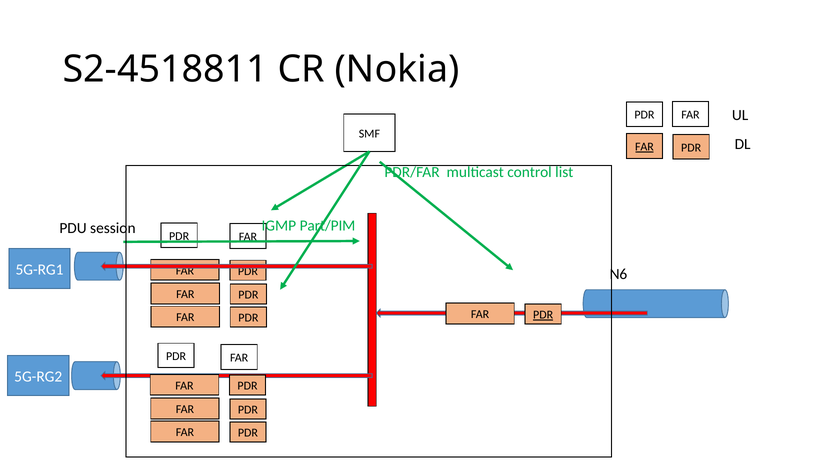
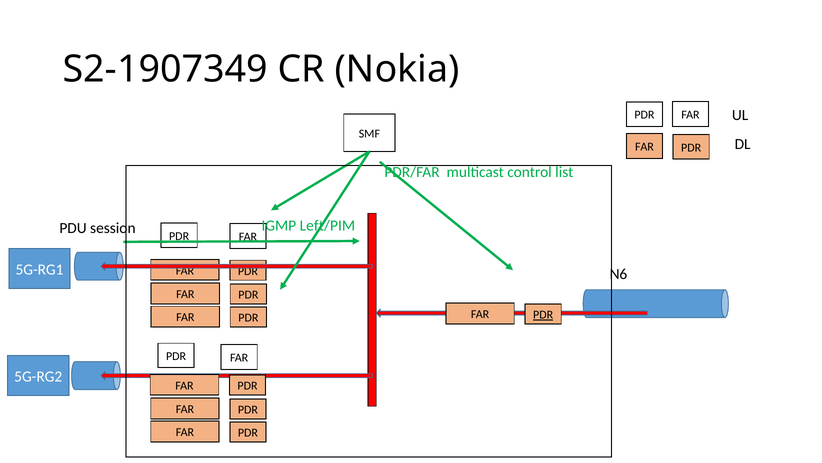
S2-4518811: S2-4518811 -> S2-1907349
FAR at (644, 147) underline: present -> none
Part/PIM: Part/PIM -> Left/PIM
